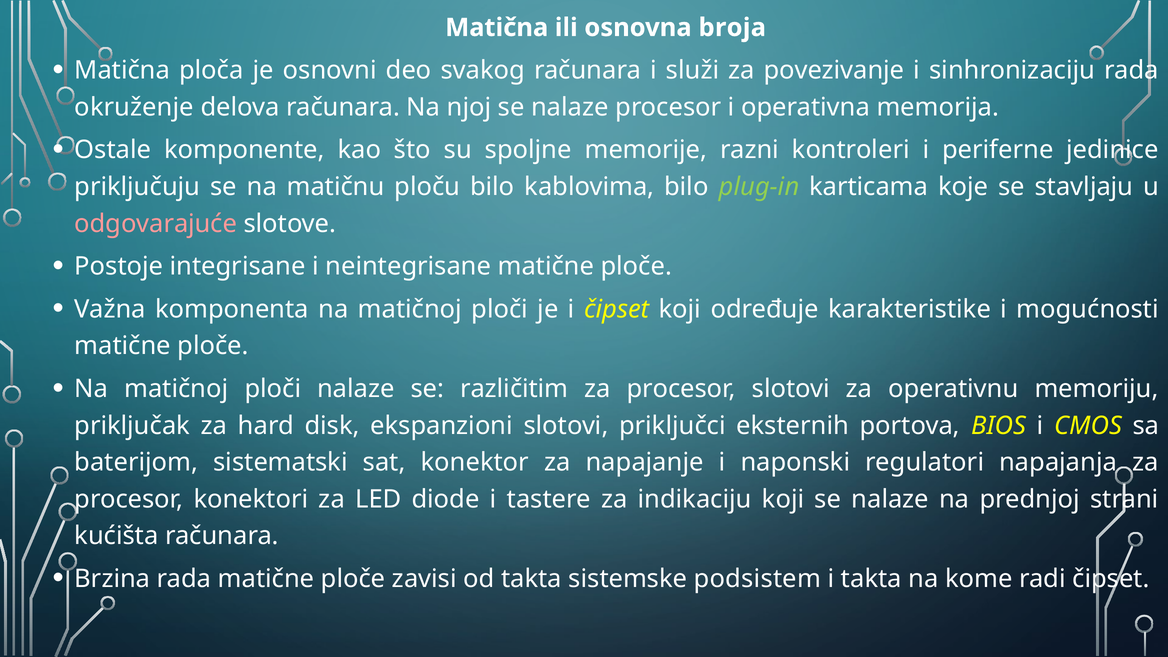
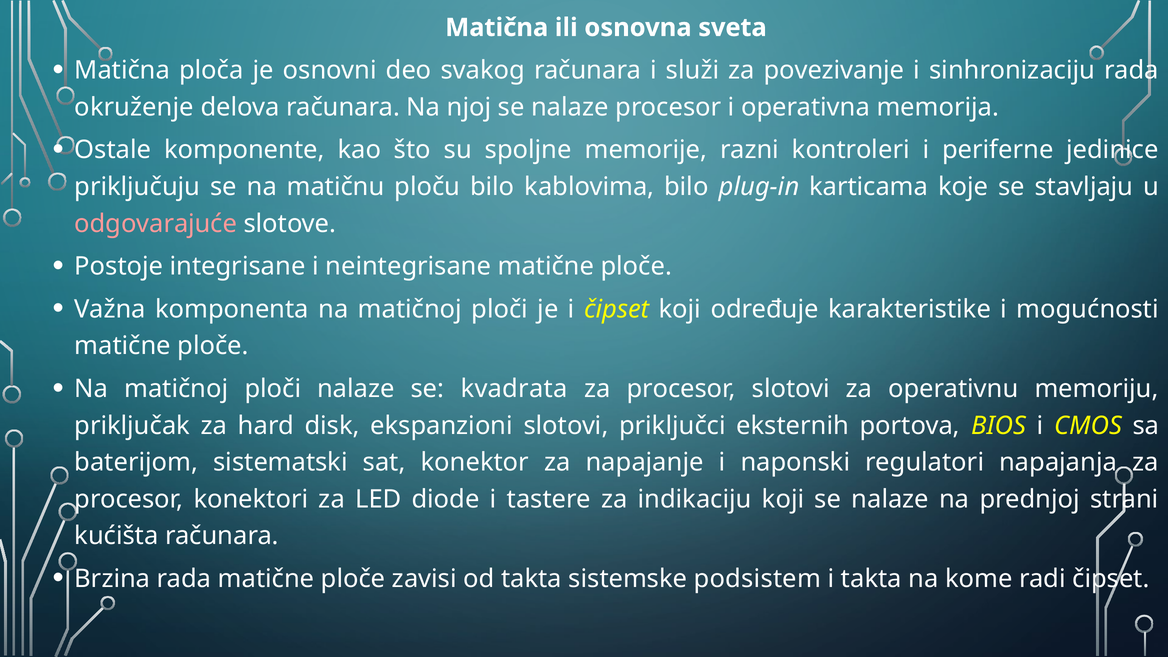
broja: broja -> sveta
plug-in colour: light green -> white
različitim: različitim -> kvadrata
